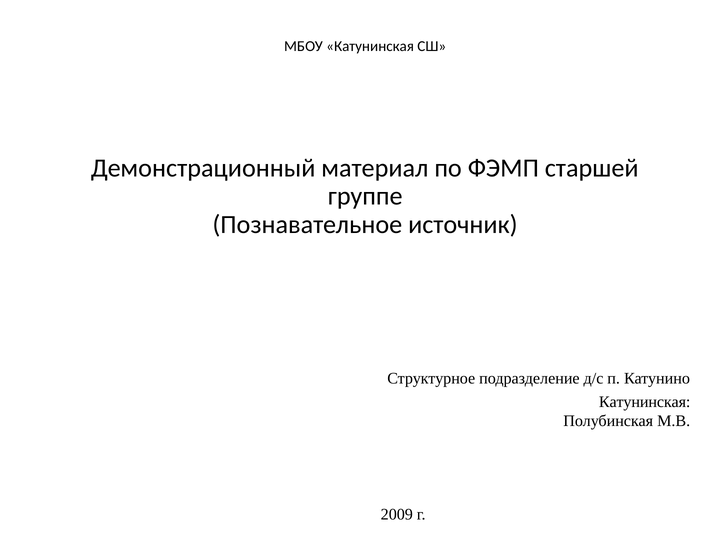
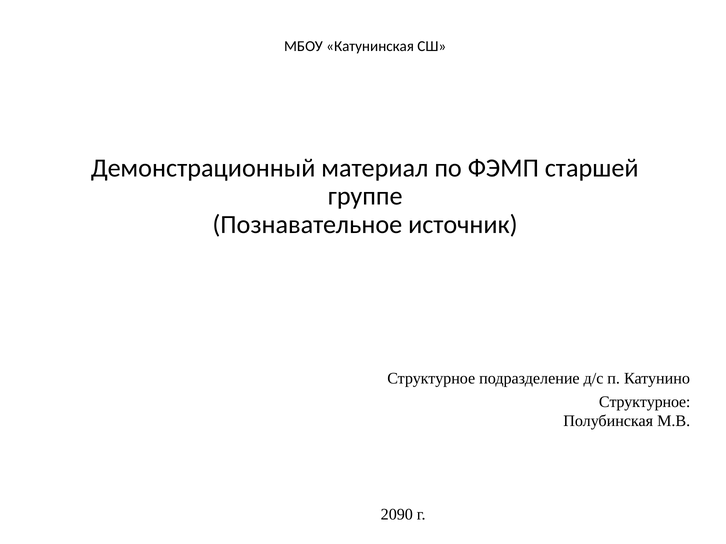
Катунинская at (645, 402): Катунинская -> Структурное
2009: 2009 -> 2090
